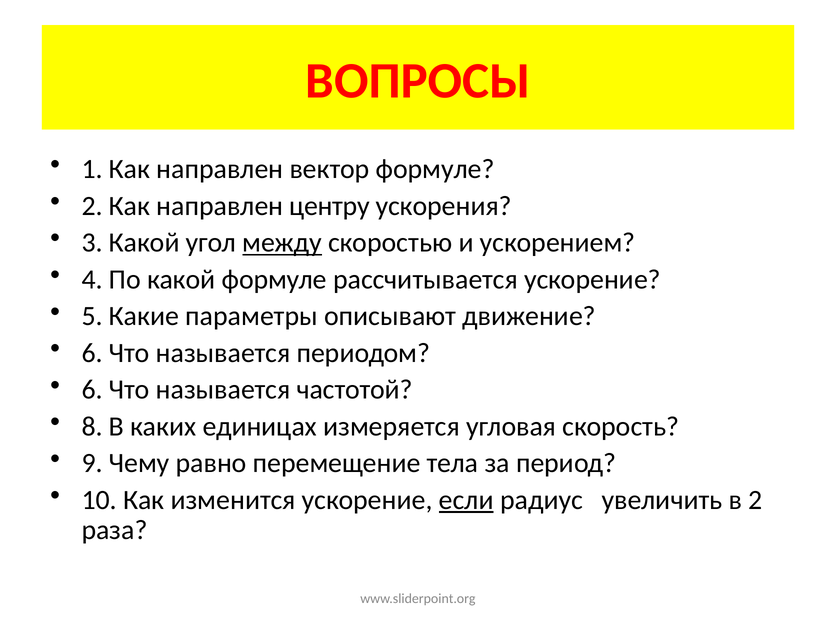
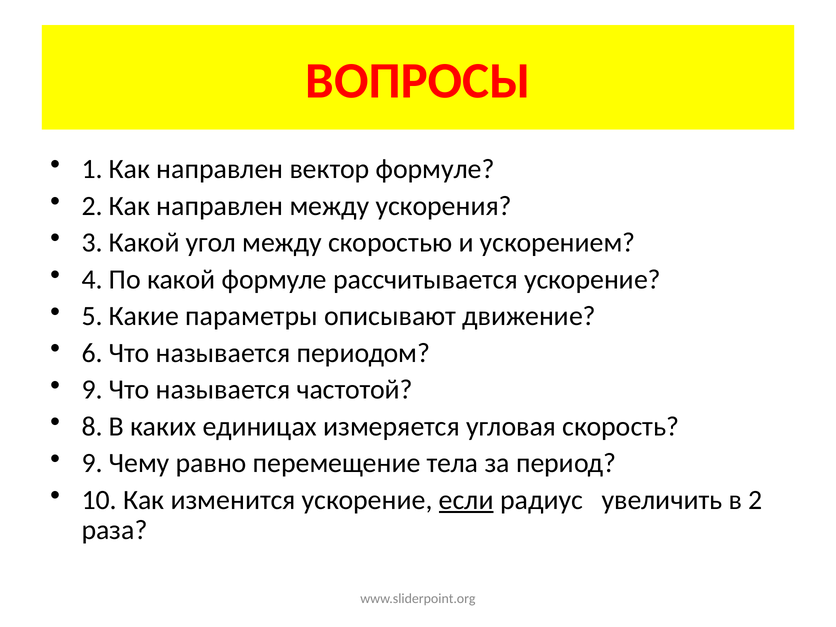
направлен центру: центру -> между
между at (282, 243) underline: present -> none
6 at (92, 390): 6 -> 9
